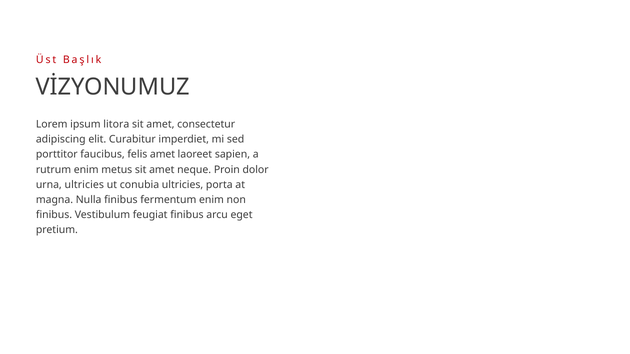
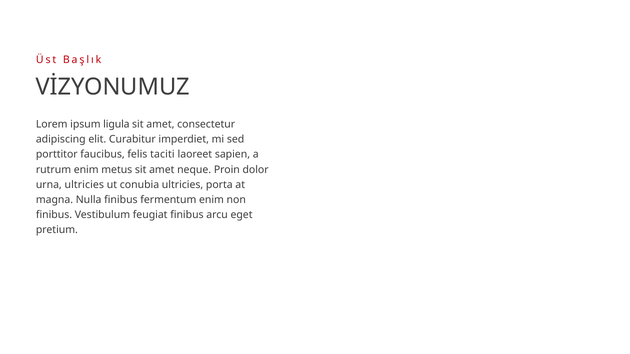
litora: litora -> ligula
felis amet: amet -> taciti
